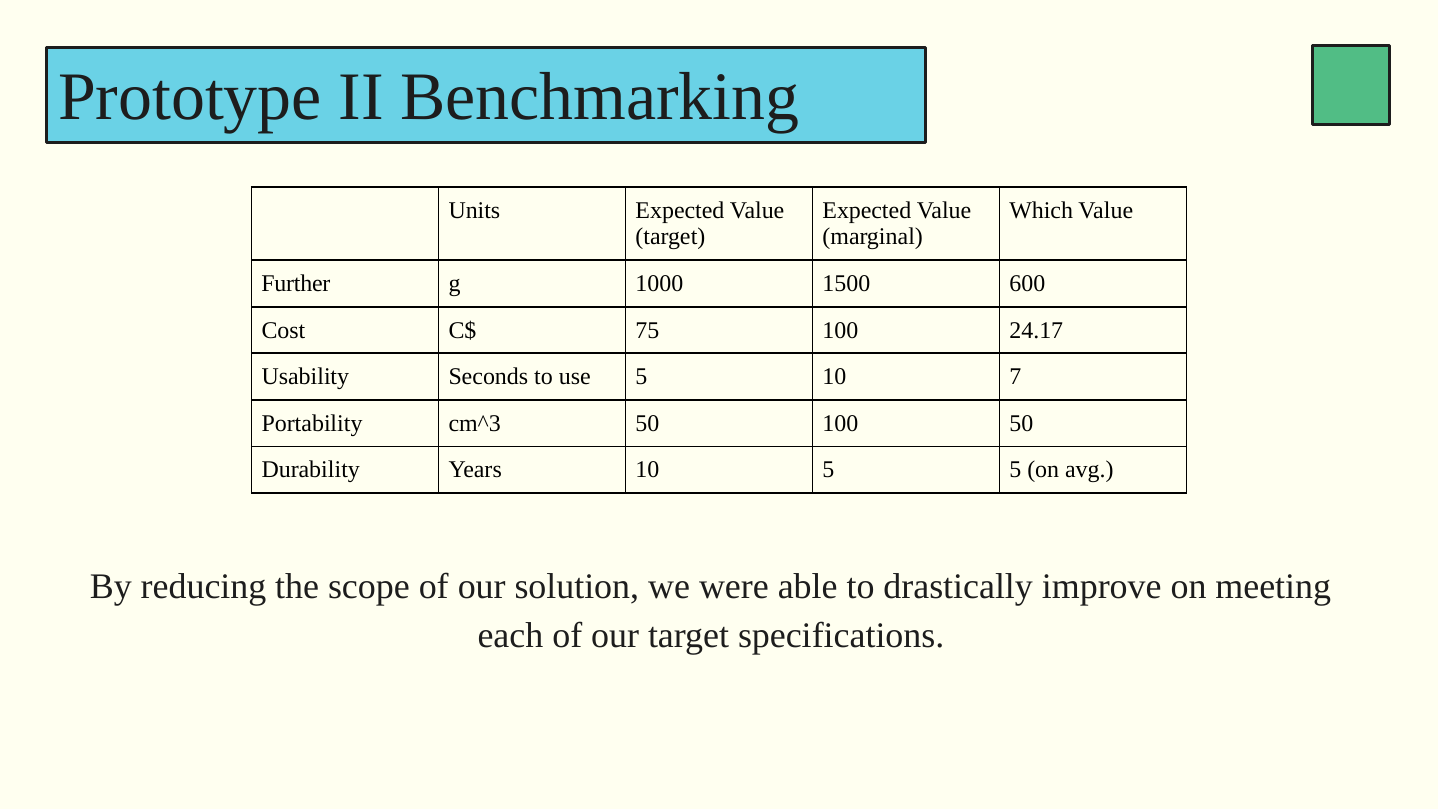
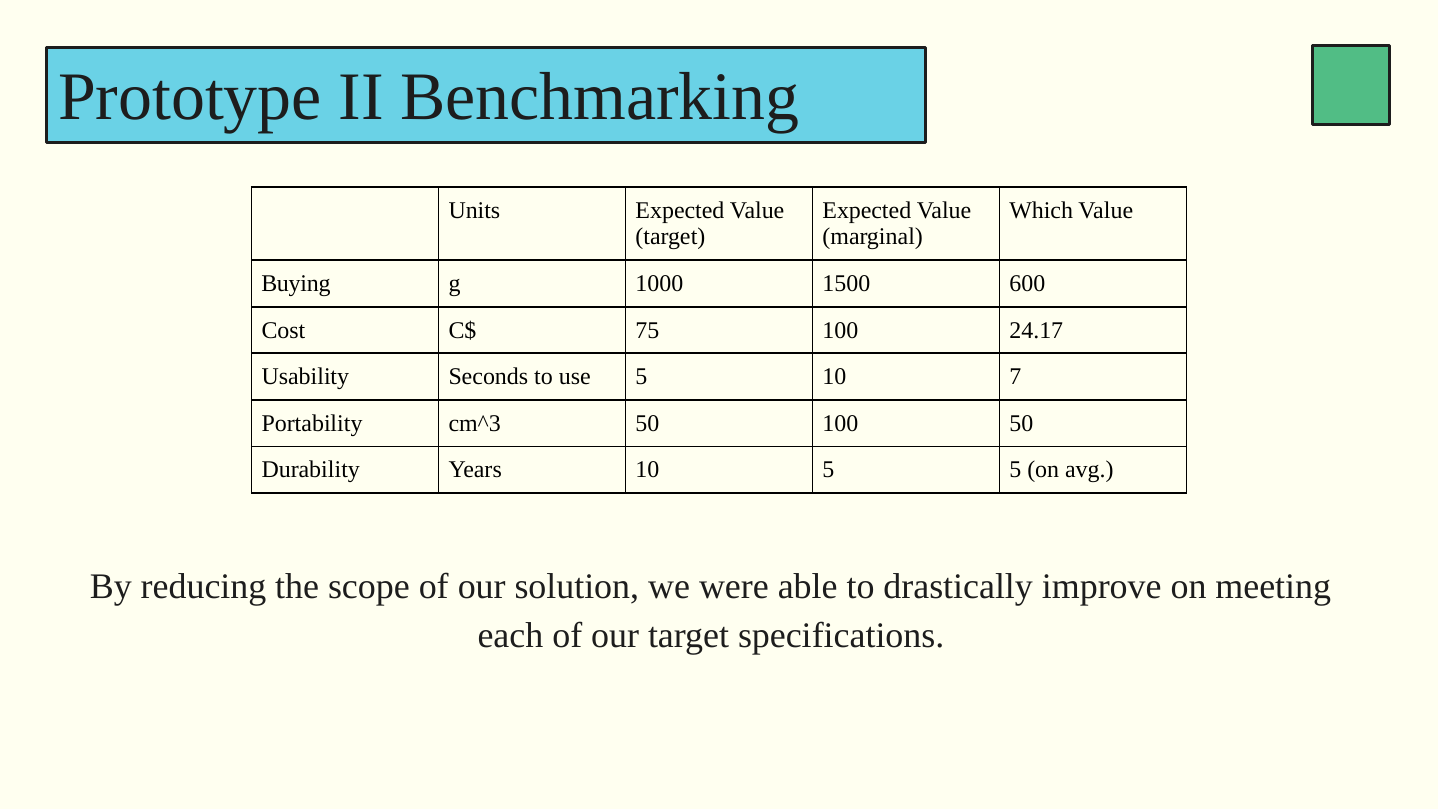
Further: Further -> Buying
